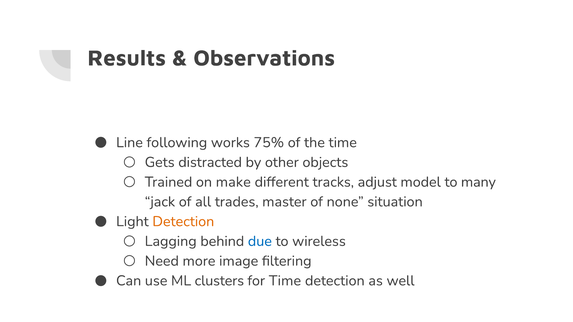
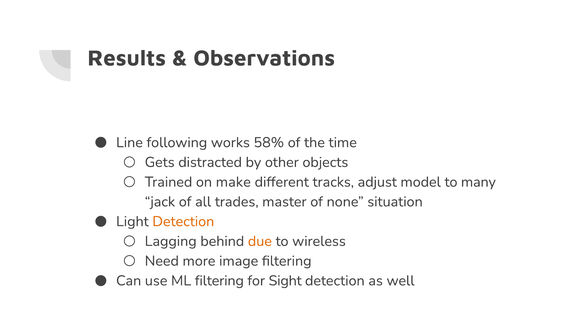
75%: 75% -> 58%
due colour: blue -> orange
ML clusters: clusters -> filtering
for Time: Time -> Sight
